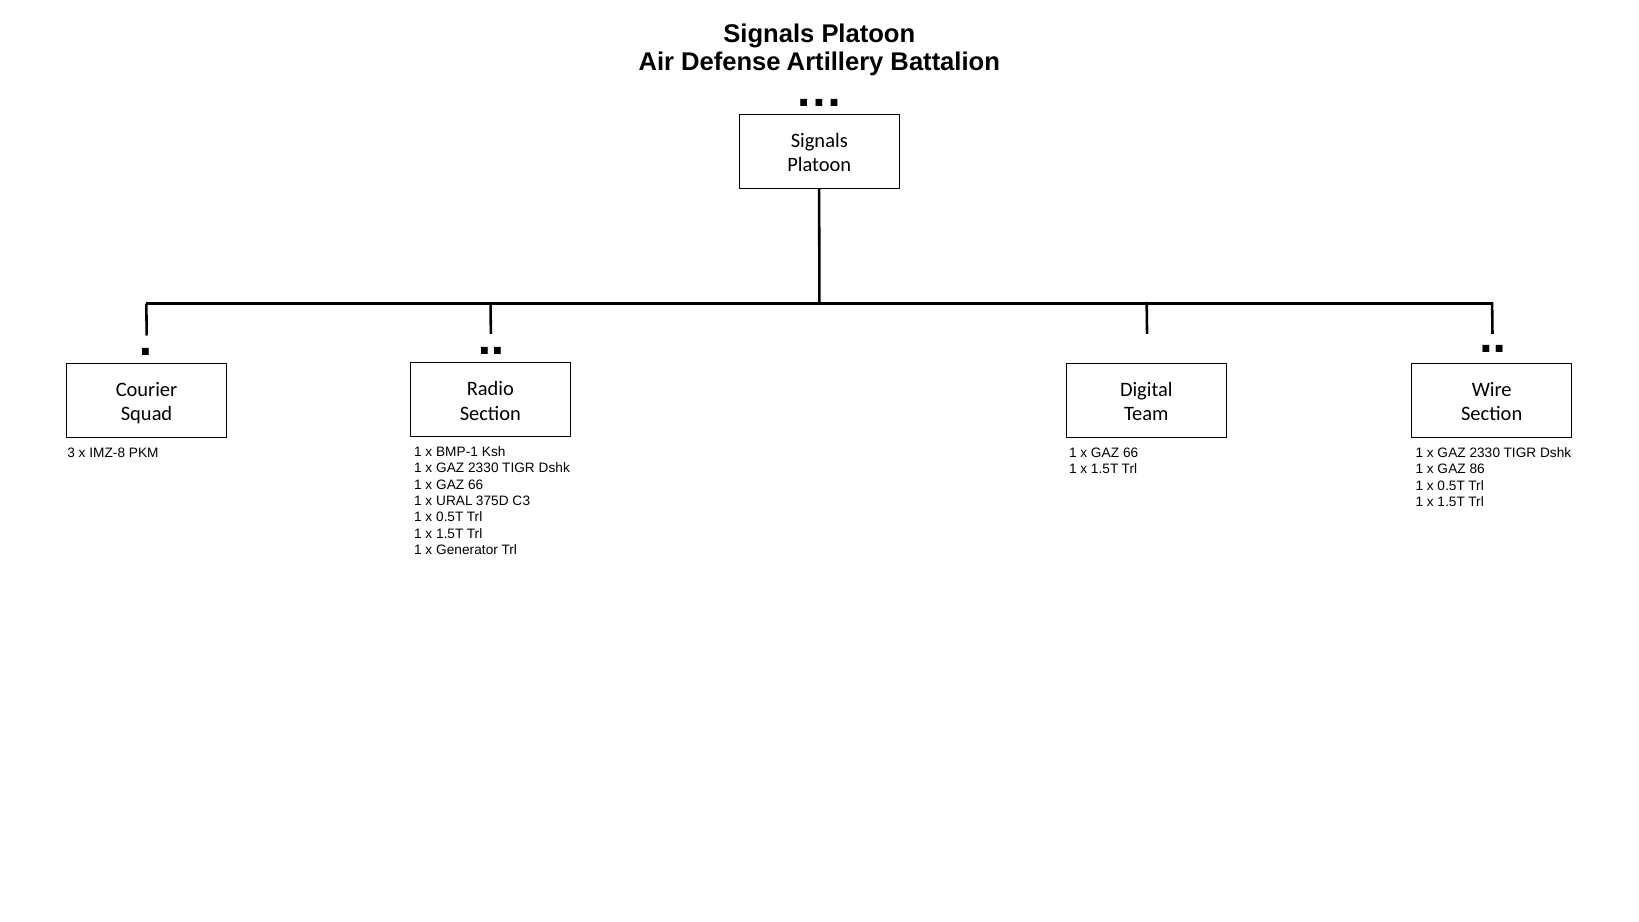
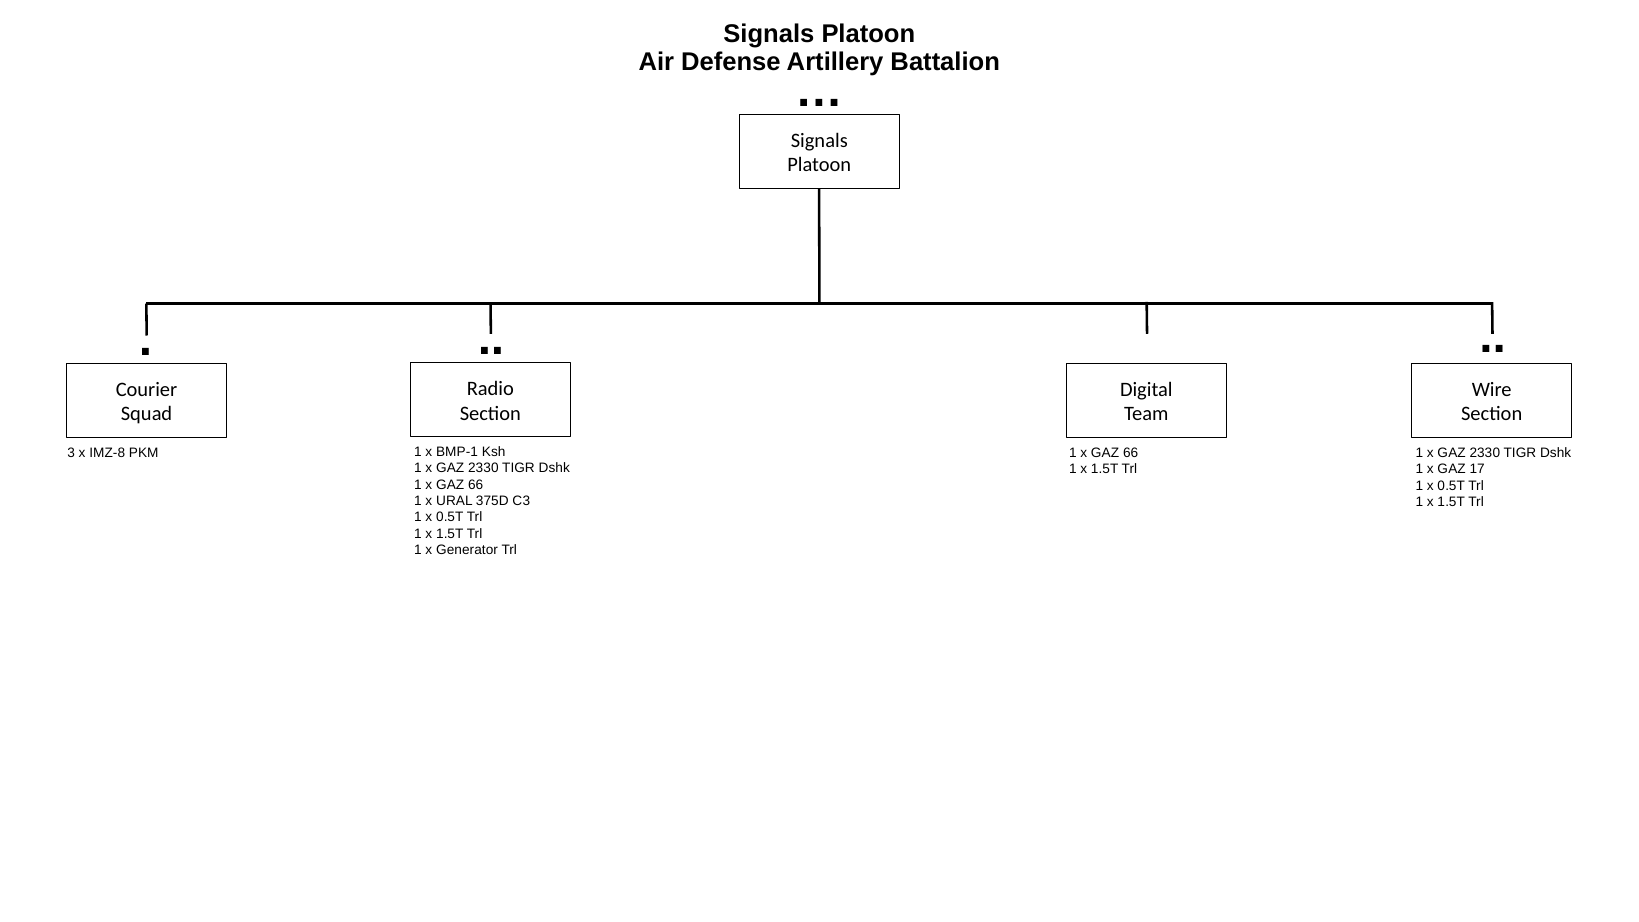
86: 86 -> 17
